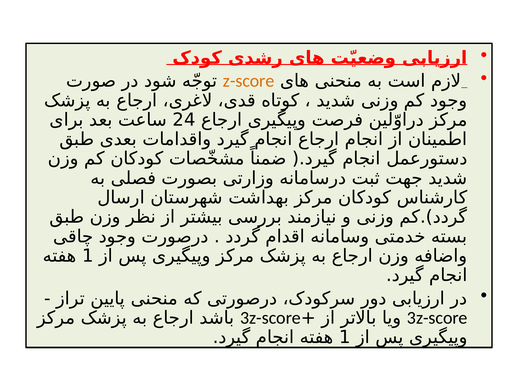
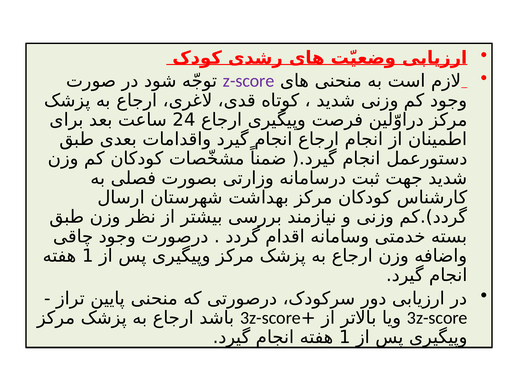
z-score colour: orange -> purple
